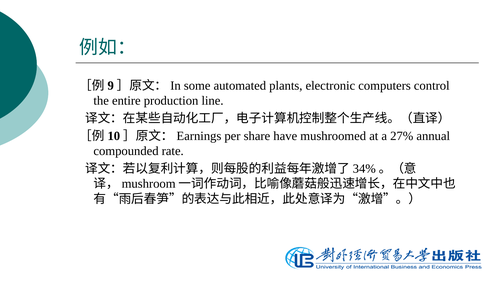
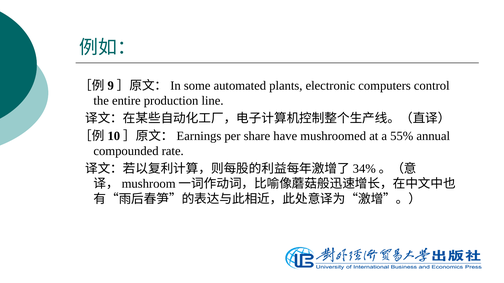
27%: 27% -> 55%
